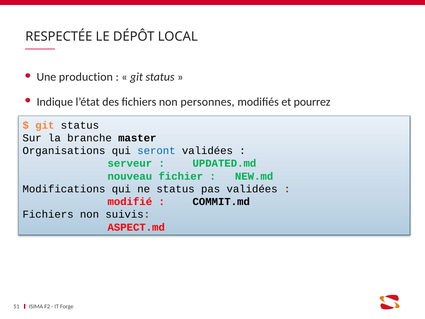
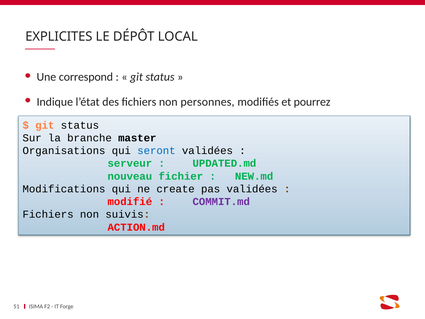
RESPECTÉE: RESPECTÉE -> EXPLICITES
production: production -> correspond
ne status: status -> create
COMMIT.md colour: black -> purple
ASPECT.md: ASPECT.md -> ACTION.md
